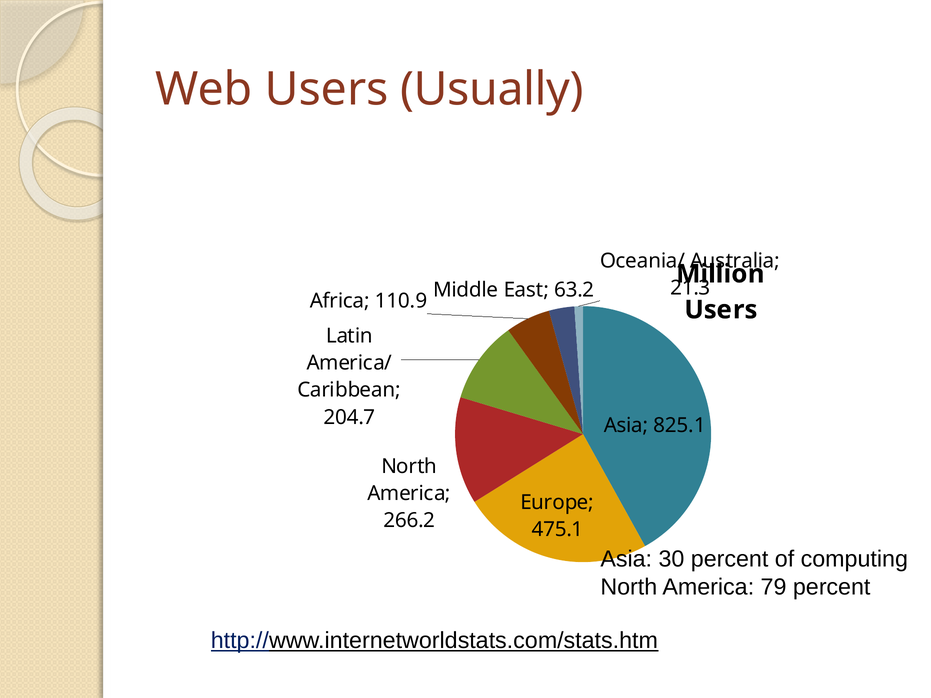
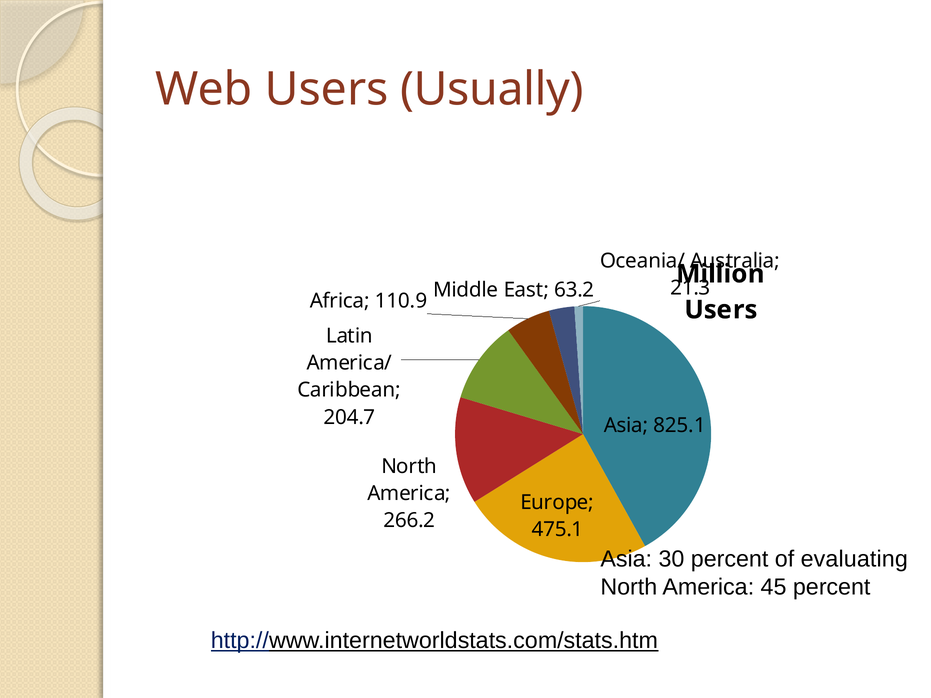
computing: computing -> evaluating
79: 79 -> 45
